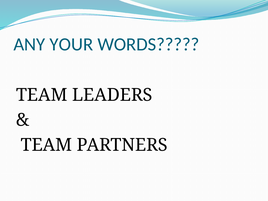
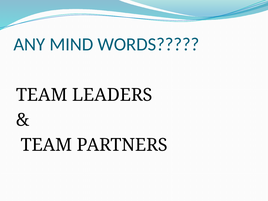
YOUR: YOUR -> MIND
